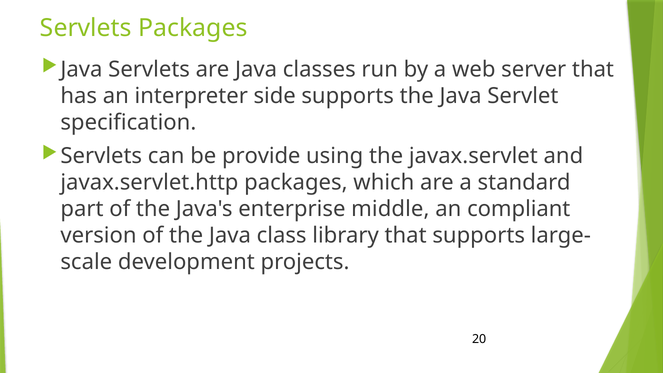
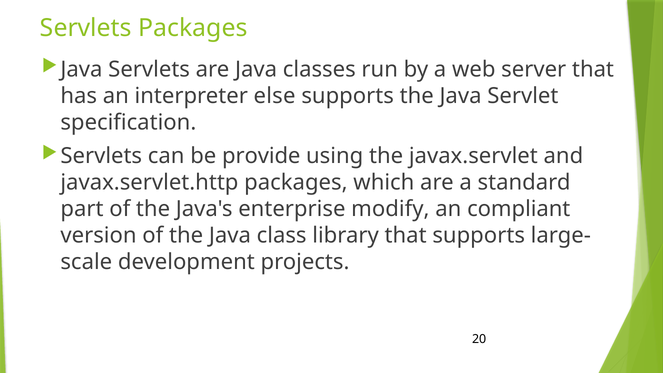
side: side -> else
middle: middle -> modify
